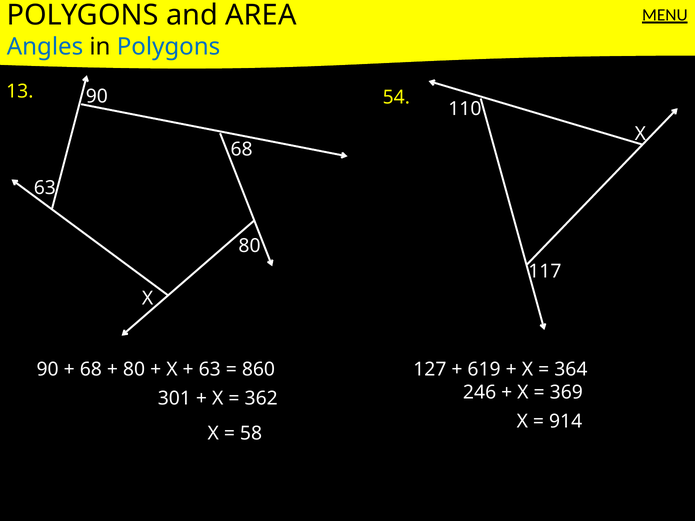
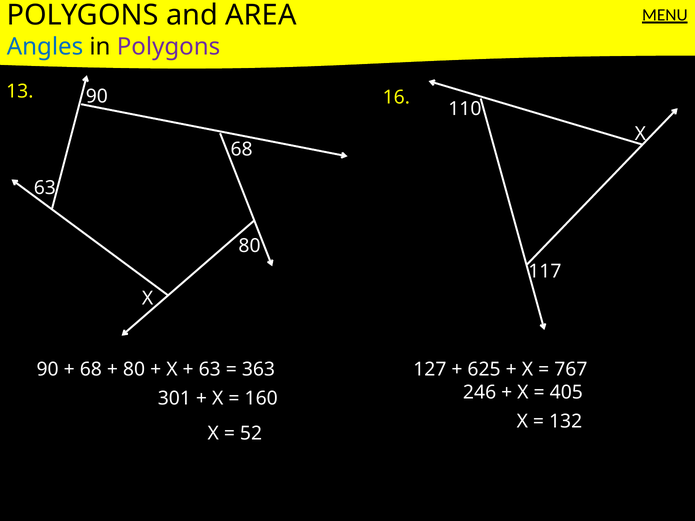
Polygons at (169, 47) colour: blue -> purple
54: 54 -> 16
860: 860 -> 363
619: 619 -> 625
364: 364 -> 767
369: 369 -> 405
362: 362 -> 160
914: 914 -> 132
58: 58 -> 52
